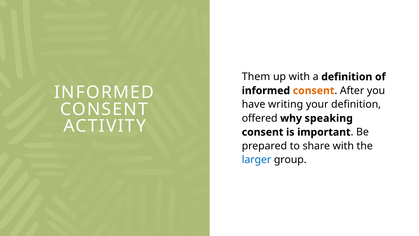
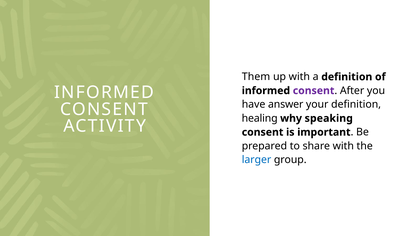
consent at (314, 91) colour: orange -> purple
writing: writing -> answer
offered: offered -> healing
